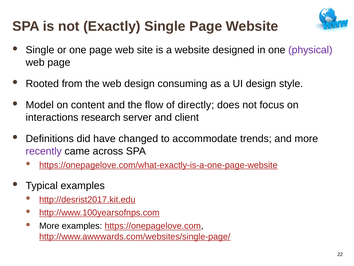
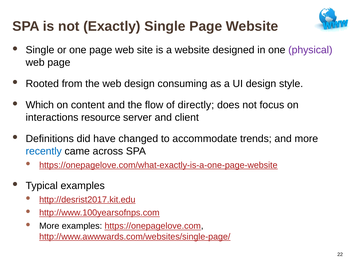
Model: Model -> Which
research: research -> resource
recently colour: purple -> blue
